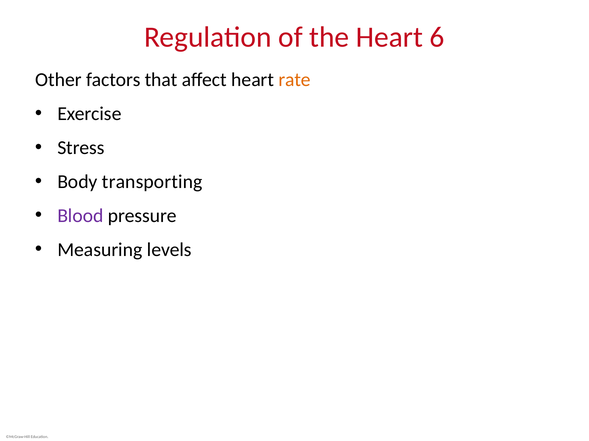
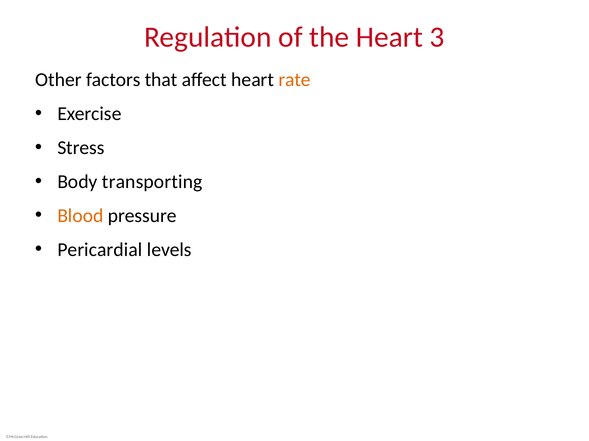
6: 6 -> 3
Blood colour: purple -> orange
Measuring: Measuring -> Pericardial
